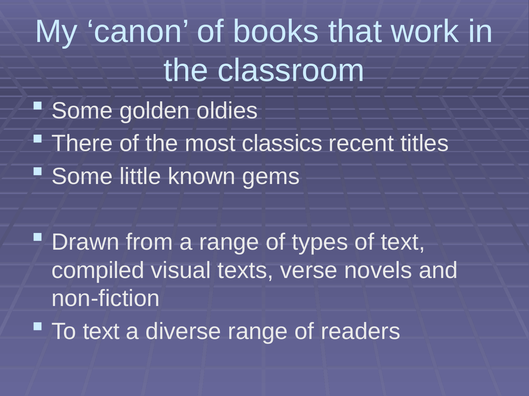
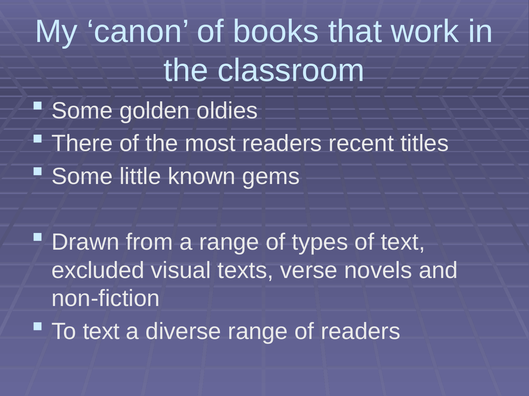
most classics: classics -> readers
compiled: compiled -> excluded
